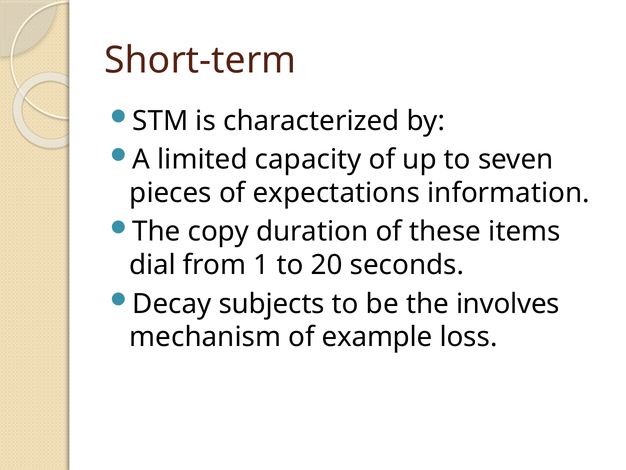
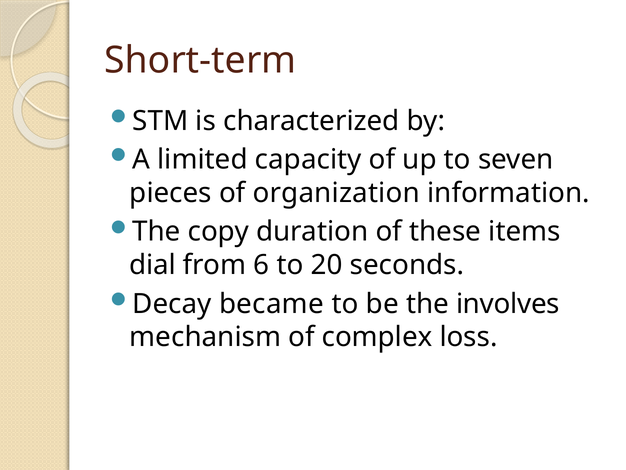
expectations: expectations -> organization
1: 1 -> 6
subjects: subjects -> became
example: example -> complex
